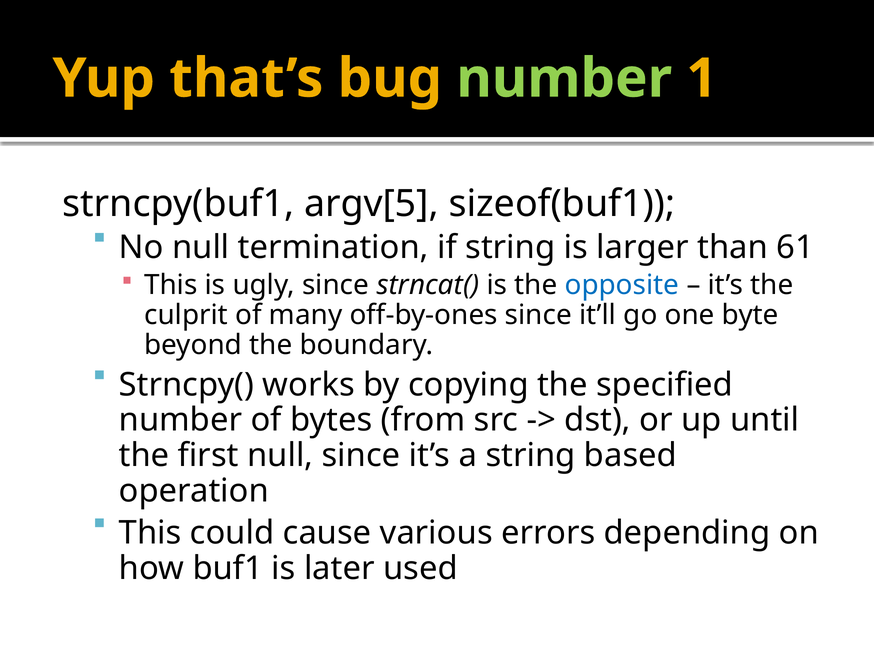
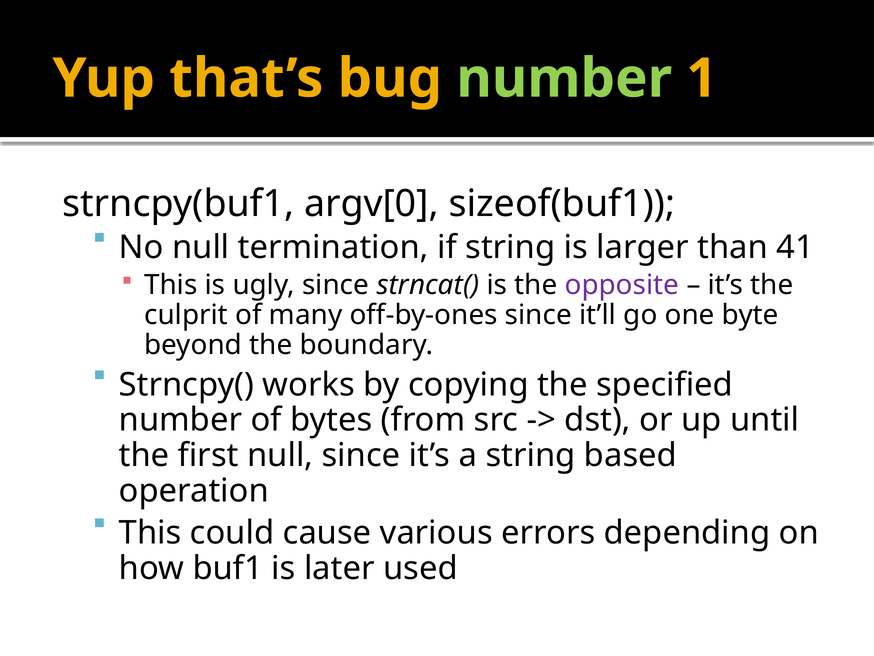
argv[5: argv[5 -> argv[0
61: 61 -> 41
opposite colour: blue -> purple
